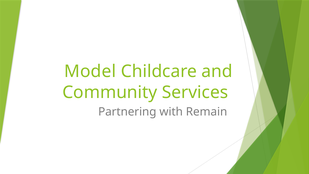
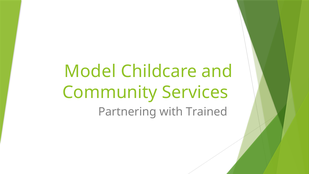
Remain: Remain -> Trained
